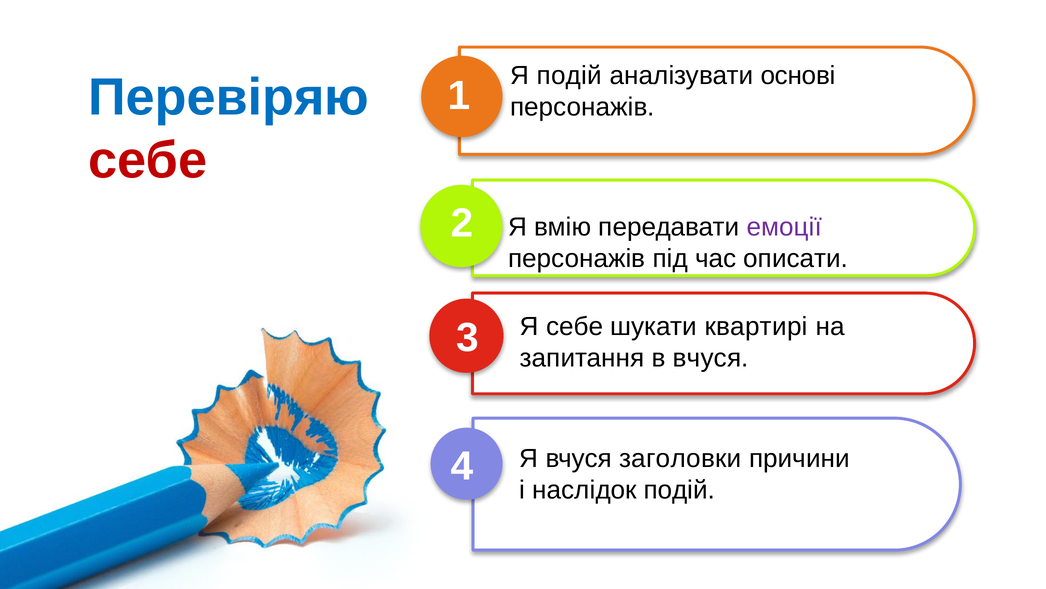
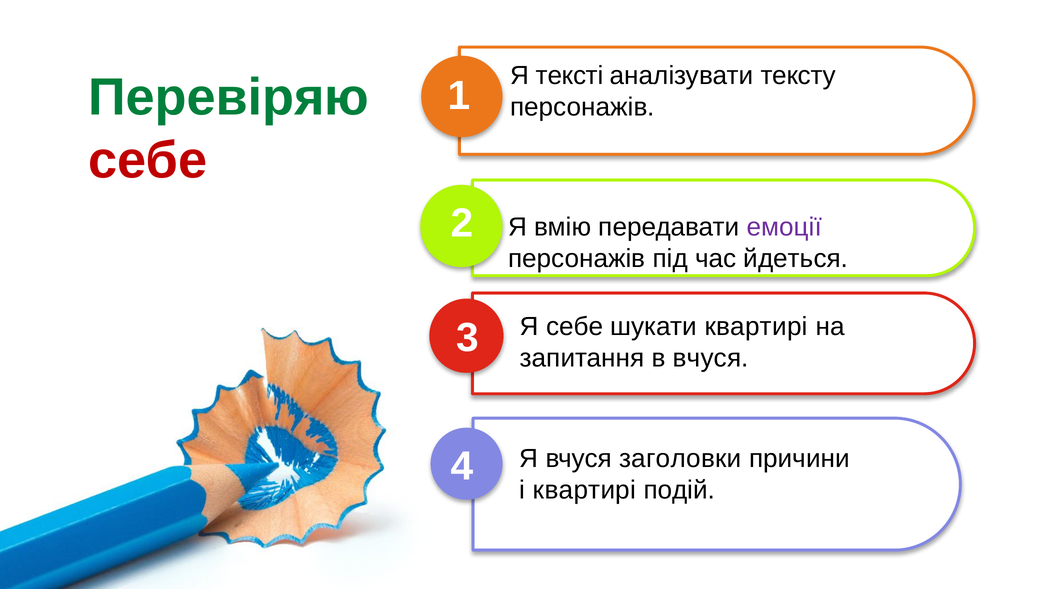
Я подій: подій -> тексті
основі: основі -> тексту
Перевіряю colour: blue -> green
описати: описати -> йдеться
і наслідок: наслідок -> квартирі
